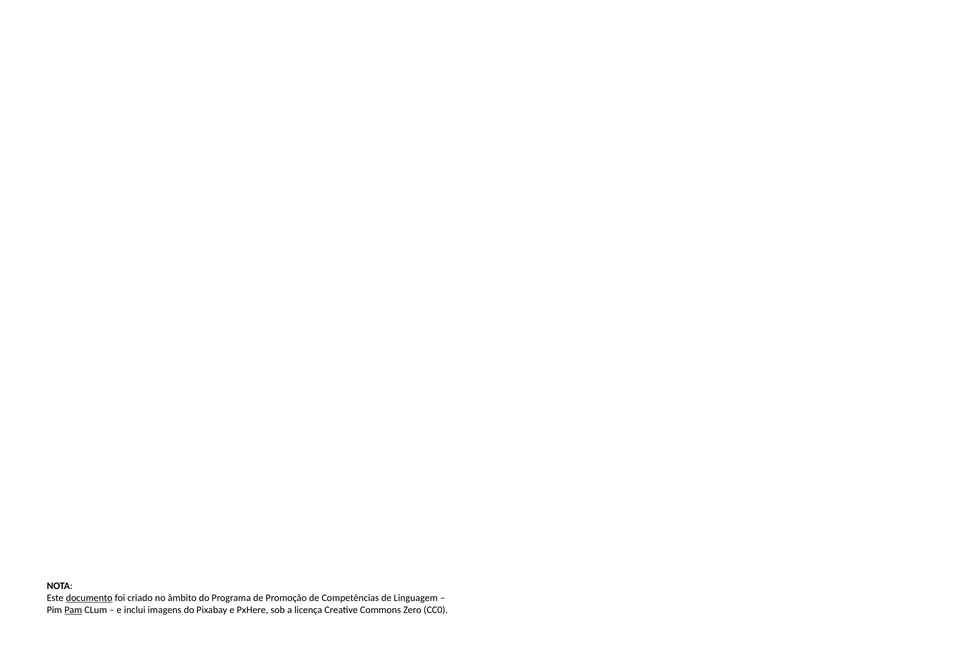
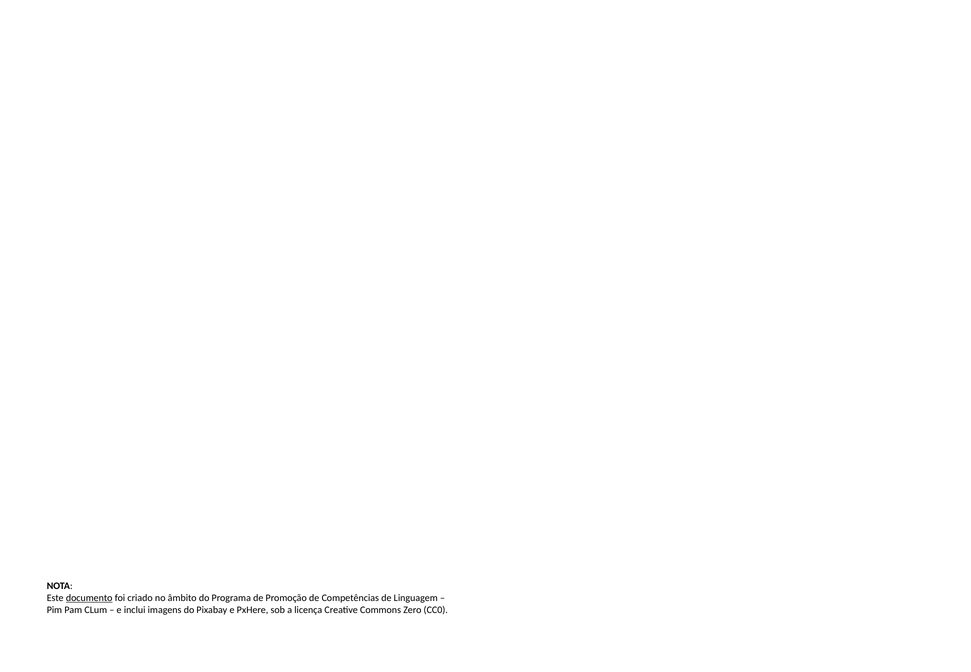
Pam underline: present -> none
